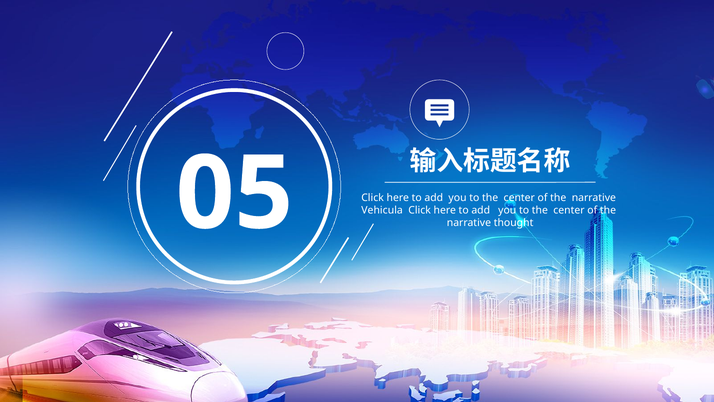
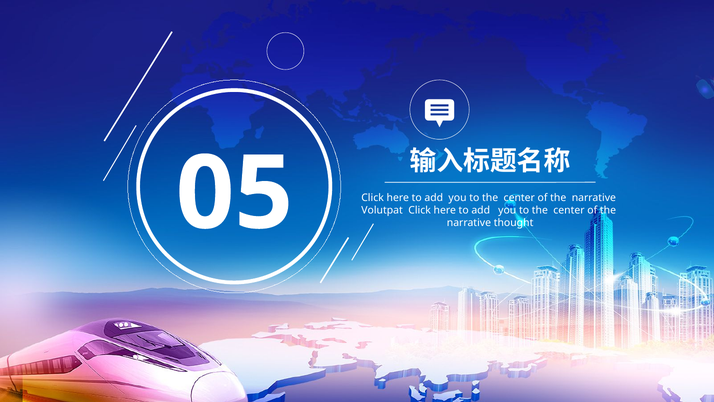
Vehicula: Vehicula -> Volutpat
